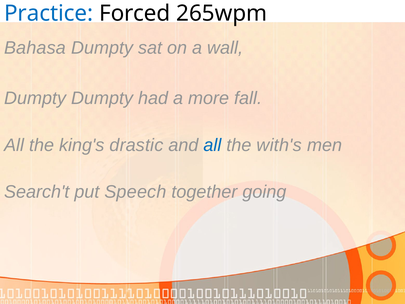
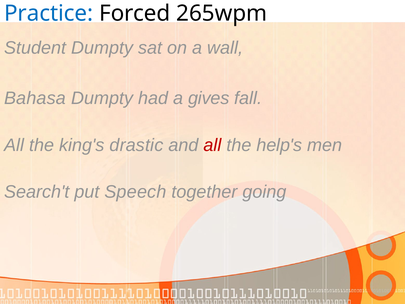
Bahasa: Bahasa -> Student
Dumpty at (35, 98): Dumpty -> Bahasa
more: more -> gives
all at (213, 145) colour: blue -> red
with's: with's -> help's
